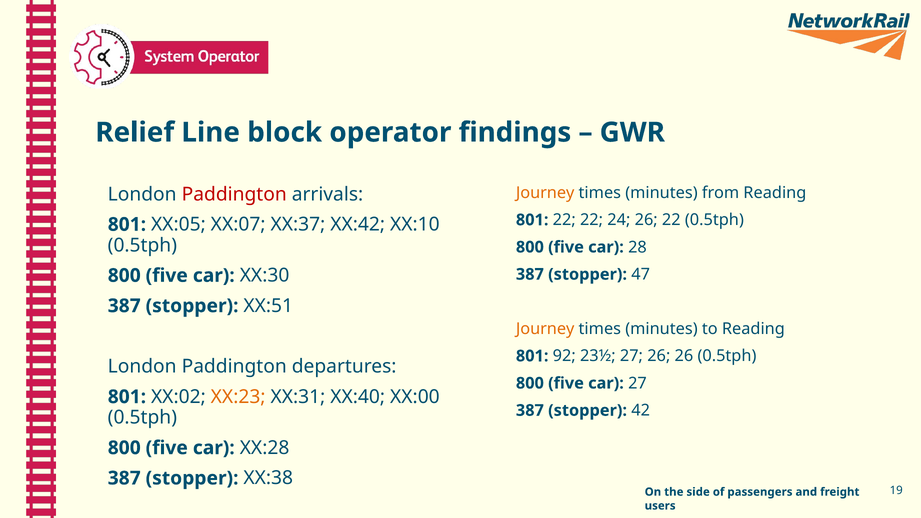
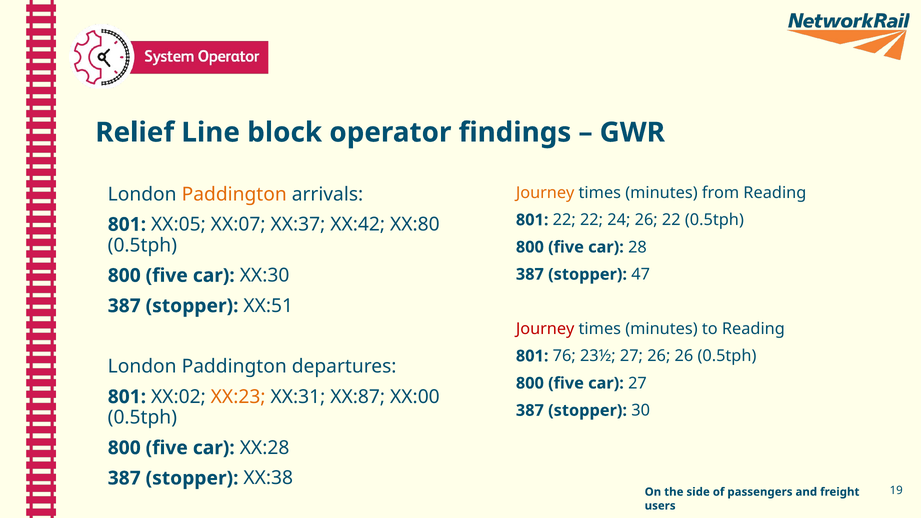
Paddington at (234, 194) colour: red -> orange
XX:10: XX:10 -> XX:80
Journey at (545, 329) colour: orange -> red
92: 92 -> 76
XX:40: XX:40 -> XX:87
42: 42 -> 30
